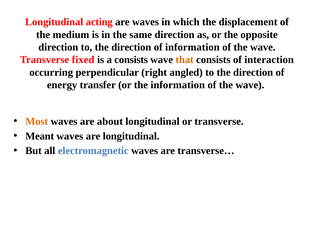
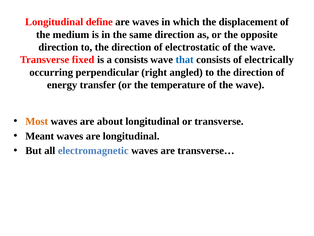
acting: acting -> define
of information: information -> electrostatic
that colour: orange -> blue
interaction: interaction -> electrically
the information: information -> temperature
